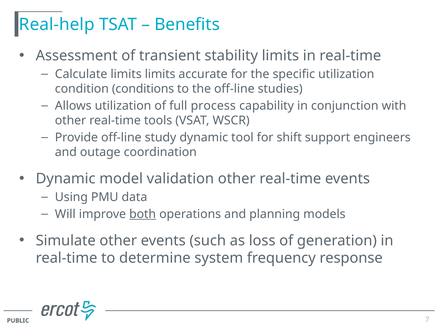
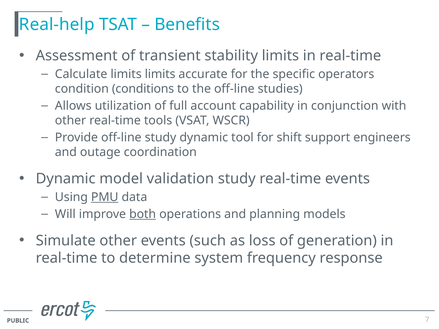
specific utilization: utilization -> operators
process: process -> account
validation other: other -> study
PMU underline: none -> present
